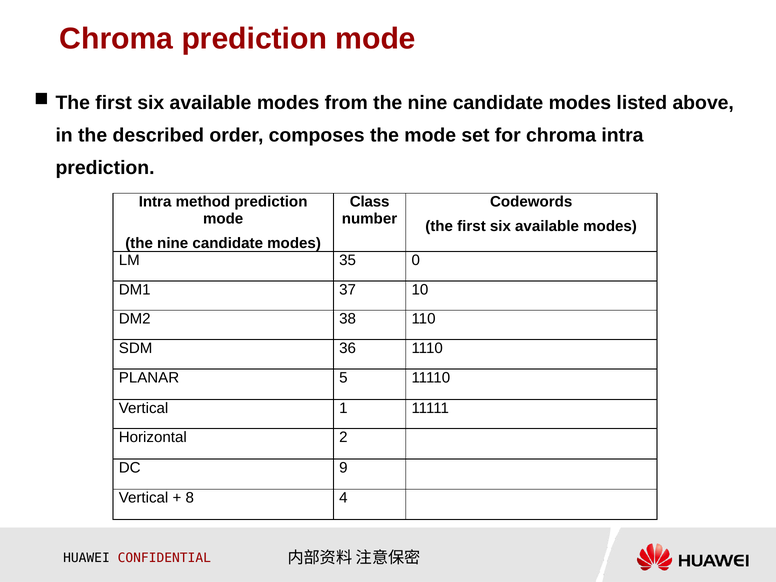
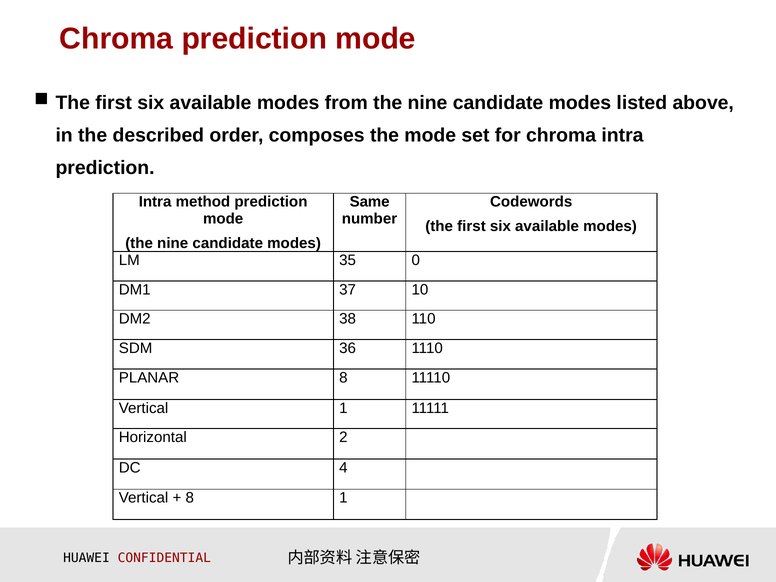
Class: Class -> Same
PLANAR 5: 5 -> 8
9: 9 -> 4
8 4: 4 -> 1
